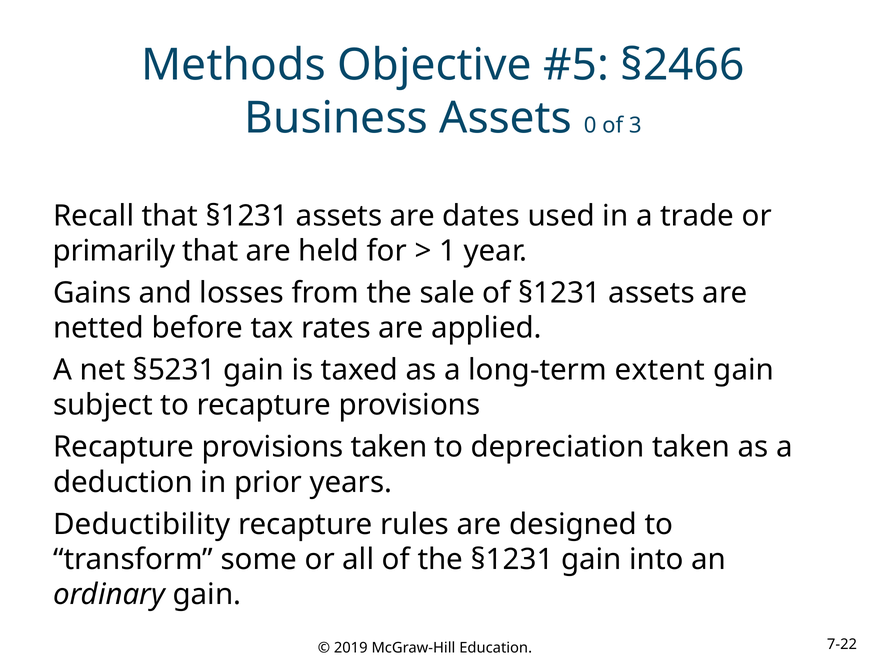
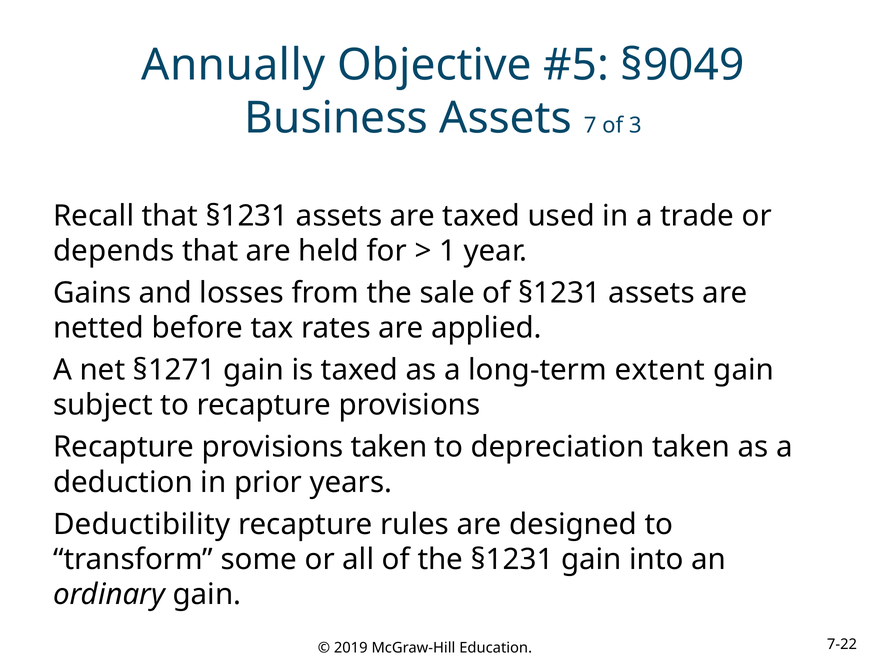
Methods: Methods -> Annually
§2466: §2466 -> §9049
0: 0 -> 7
are dates: dates -> taxed
primarily: primarily -> depends
§5231: §5231 -> §1271
